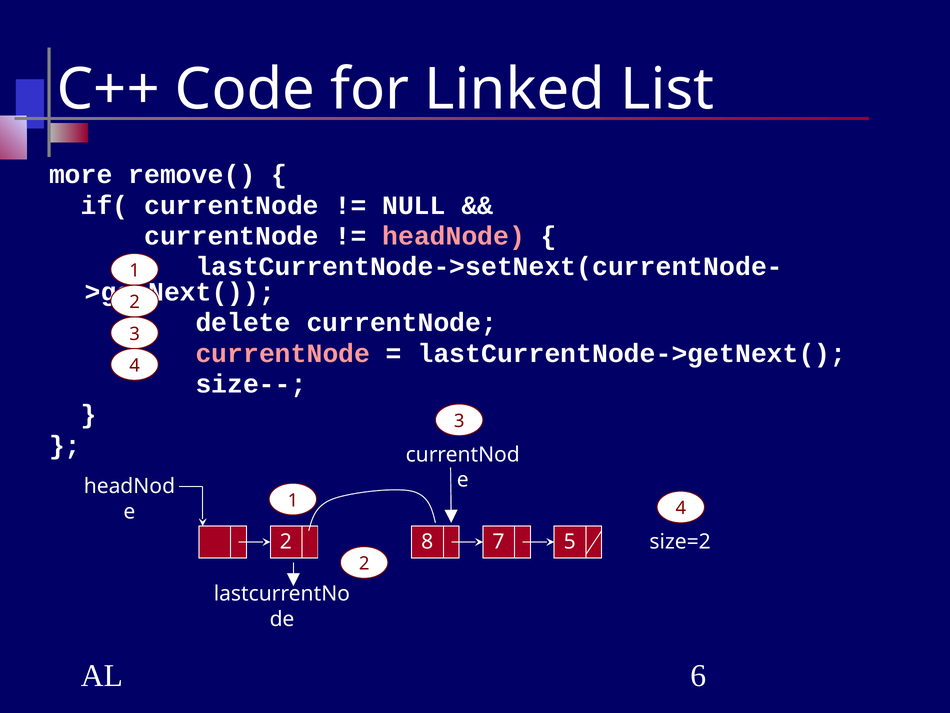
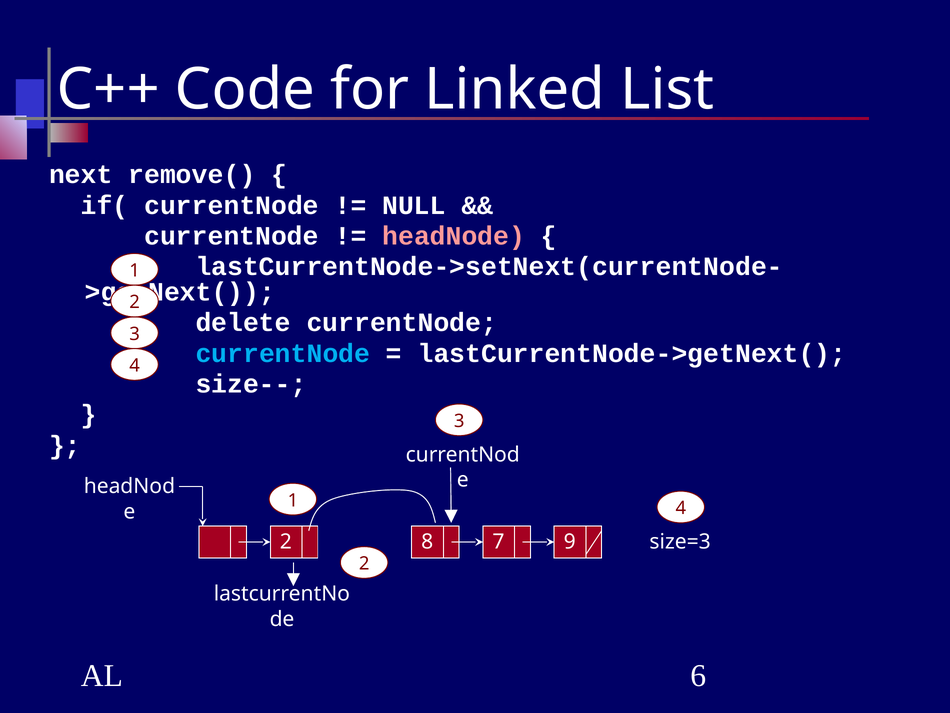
more: more -> next
currentNode at (283, 353) colour: pink -> light blue
5: 5 -> 9
size=2: size=2 -> size=3
